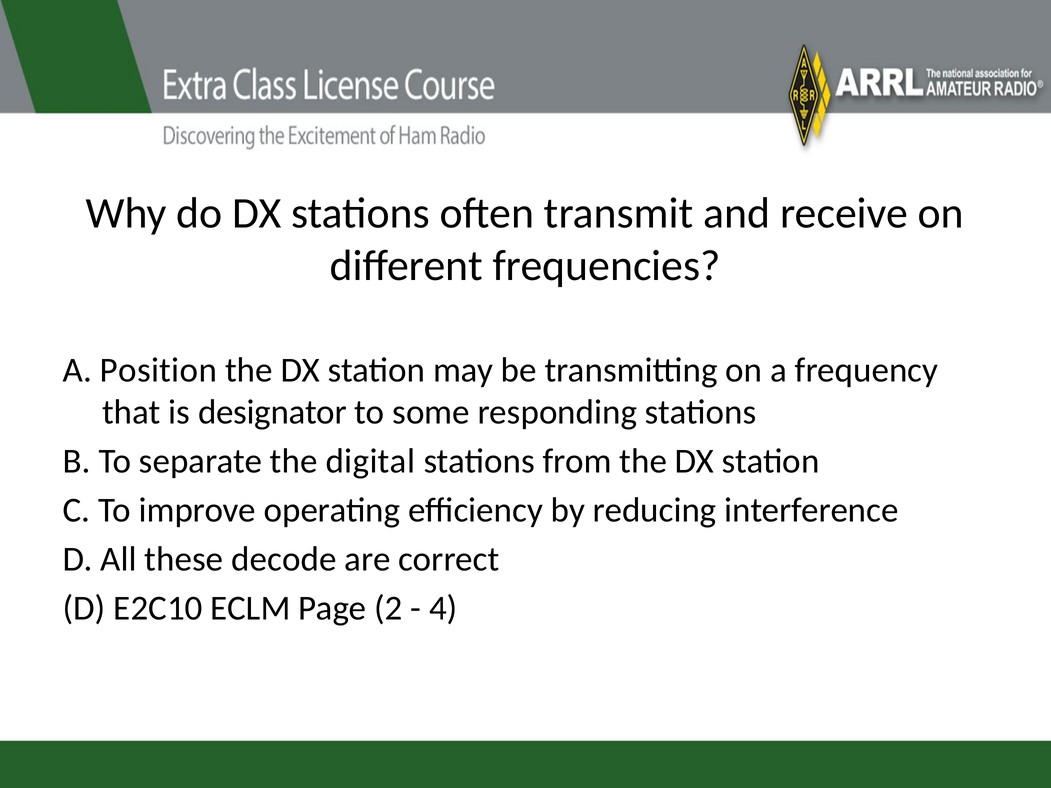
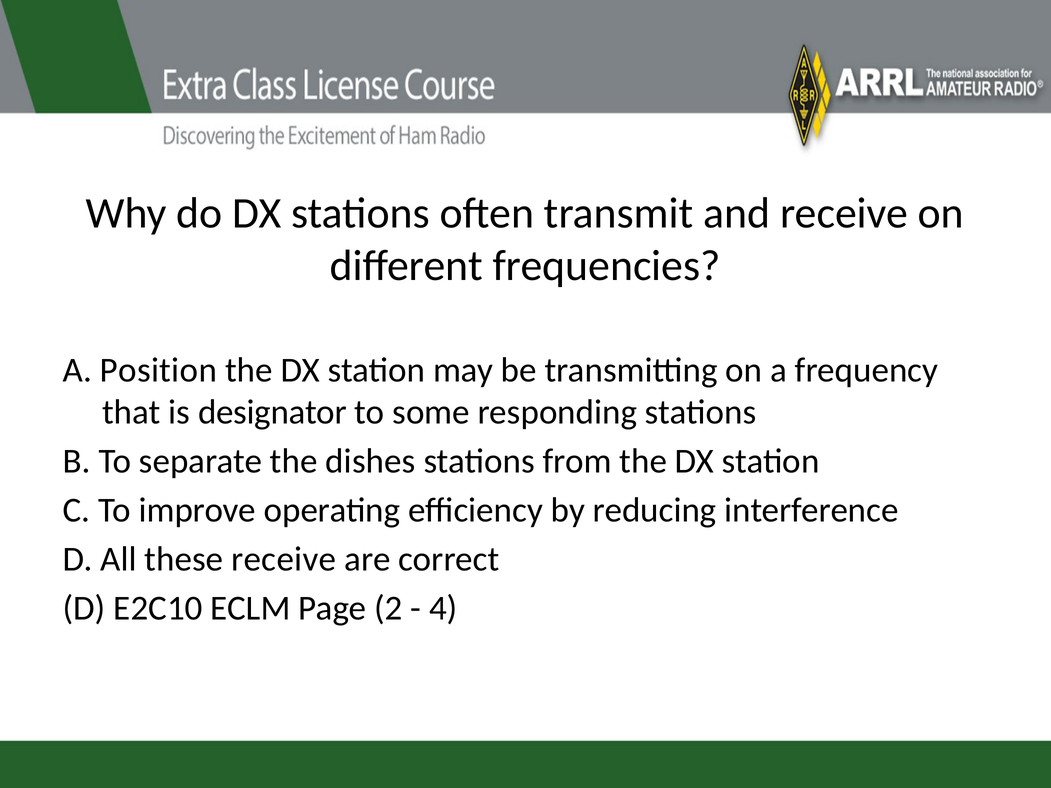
digital: digital -> dishes
these decode: decode -> receive
